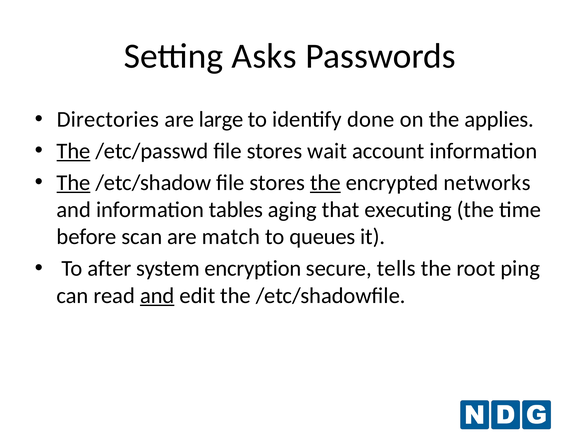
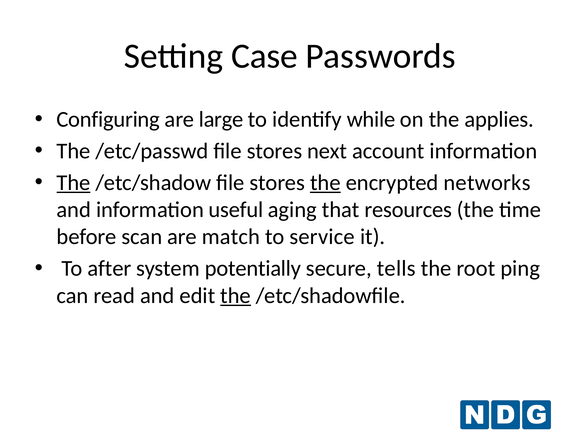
Asks: Asks -> Case
Directories: Directories -> Configuring
done: done -> while
The at (74, 151) underline: present -> none
wait: wait -> next
tables: tables -> useful
executing: executing -> resources
queues: queues -> service
encryption: encryption -> potentially
and at (157, 296) underline: present -> none
the at (236, 296) underline: none -> present
